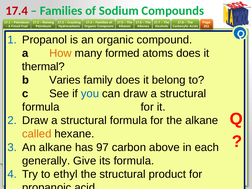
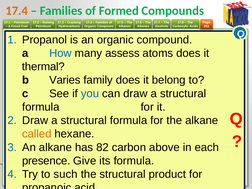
17.4 at (17, 11) colour: red -> orange
Sodium: Sodium -> Formed
How colour: orange -> blue
formed: formed -> assess
97: 97 -> 82
generally: generally -> presence
ethyl: ethyl -> such
